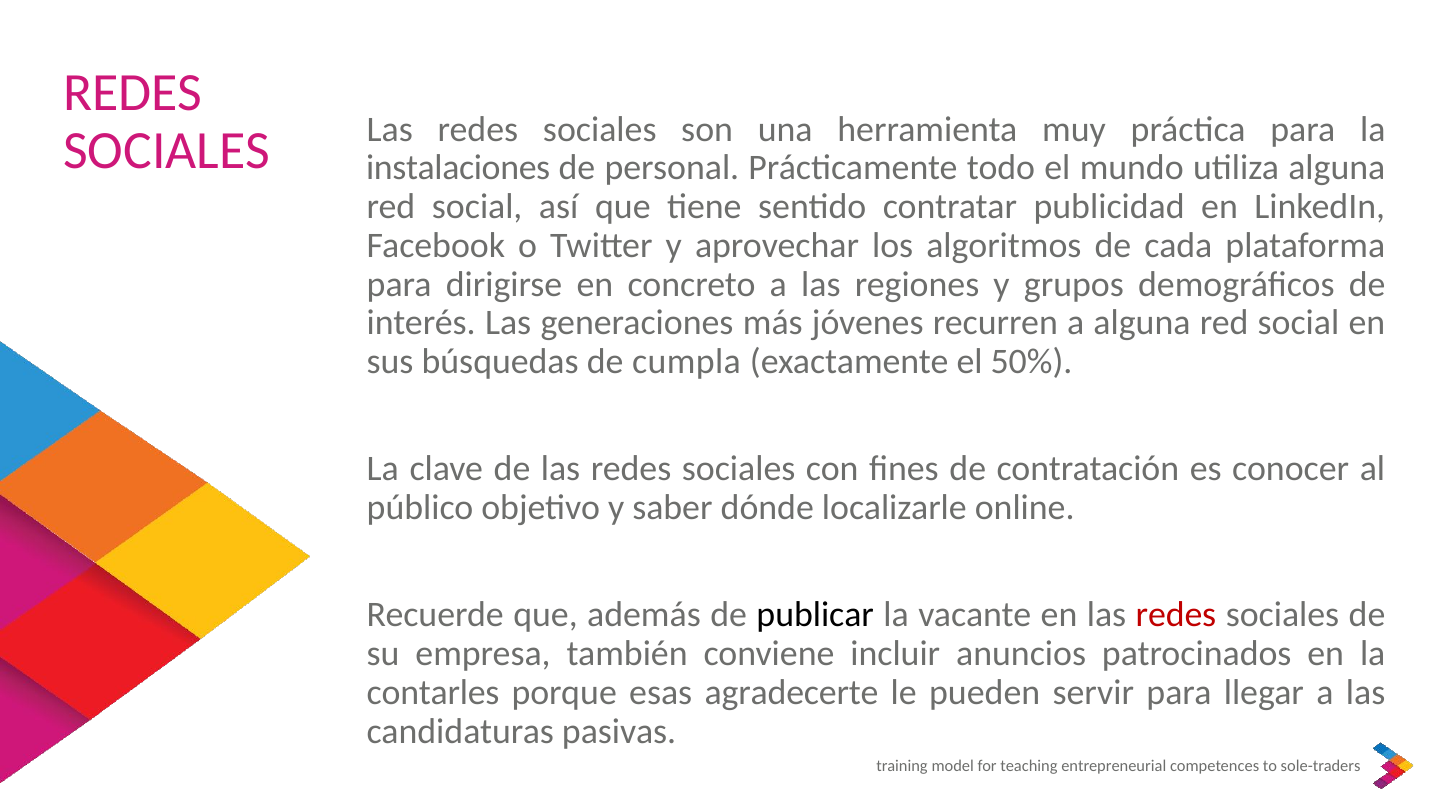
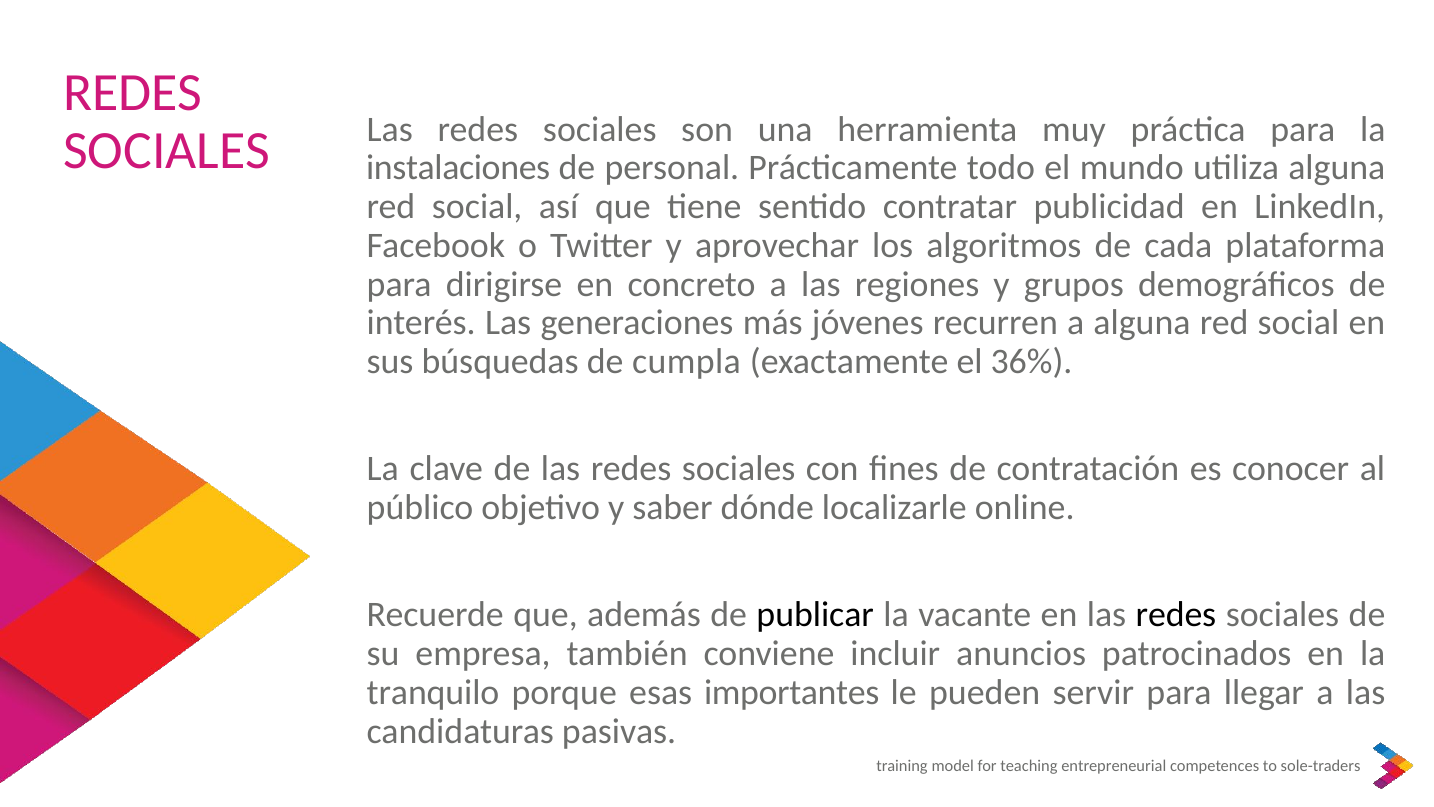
50%: 50% -> 36%
redes at (1176, 615) colour: red -> black
contarles: contarles -> tranquilo
agradecerte: agradecerte -> importantes
